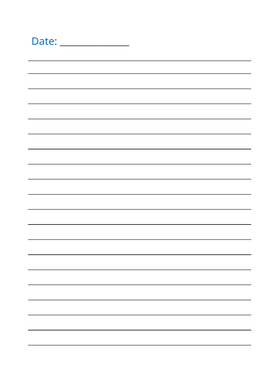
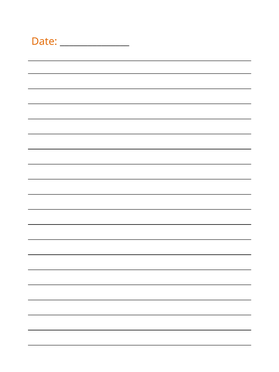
Date colour: blue -> orange
